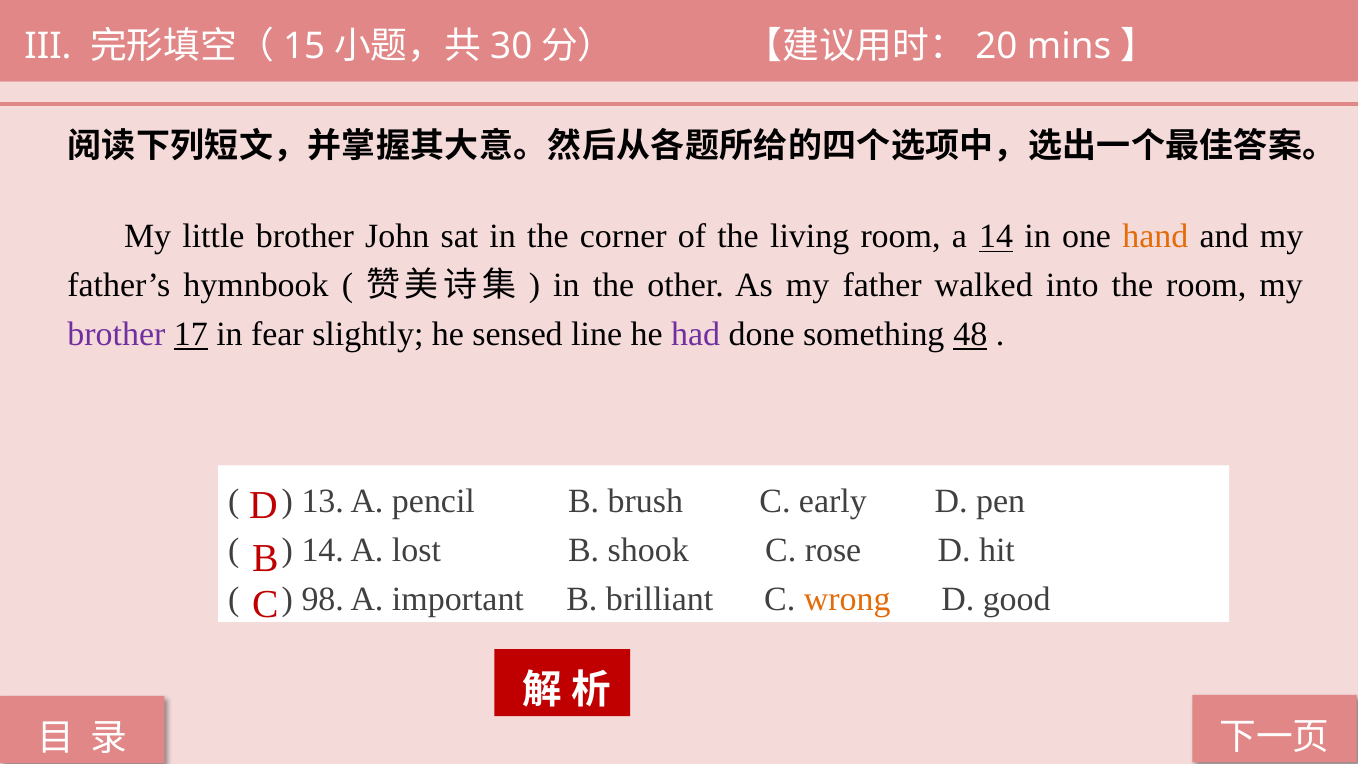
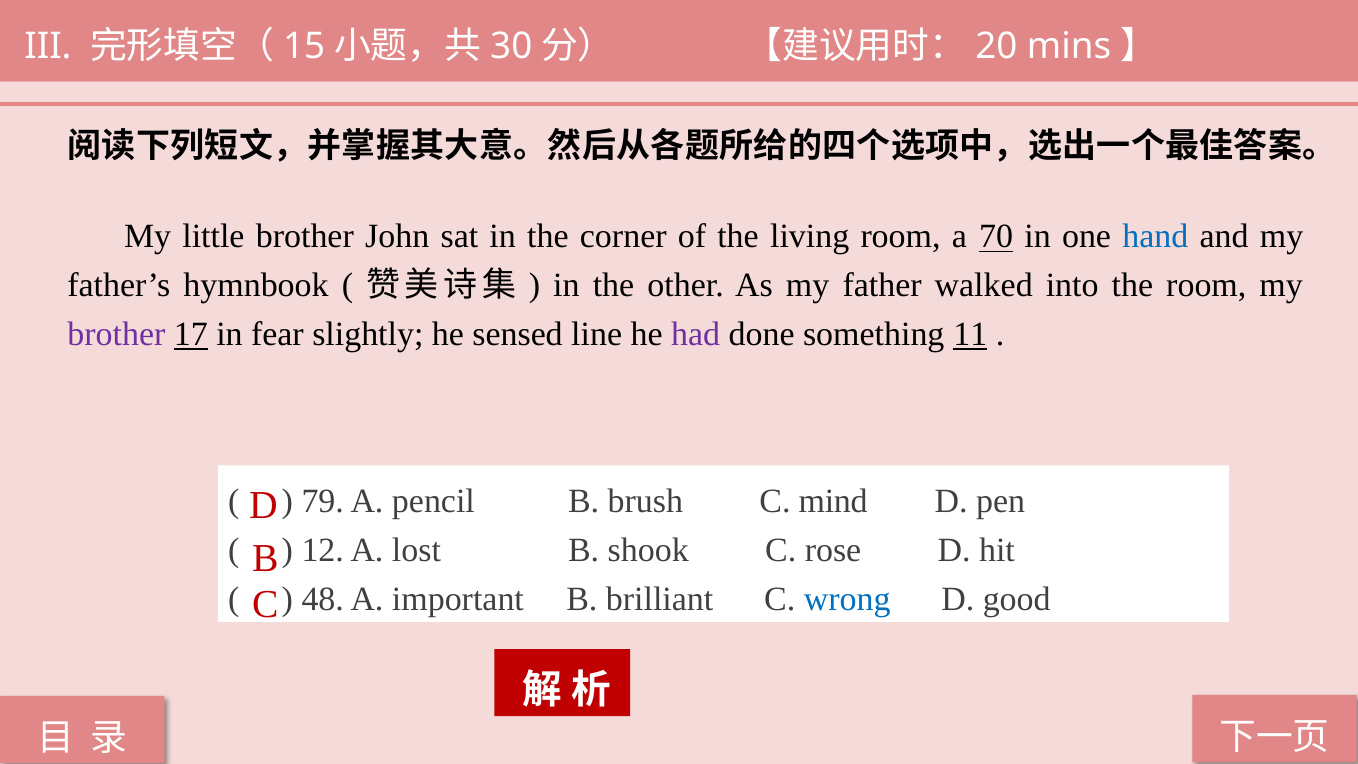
a 14: 14 -> 70
hand colour: orange -> blue
48: 48 -> 11
13: 13 -> 79
early: early -> mind
14 at (323, 550): 14 -> 12
98: 98 -> 48
wrong colour: orange -> blue
